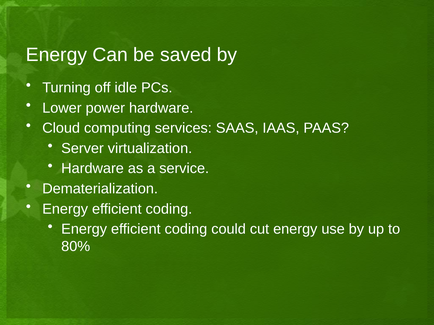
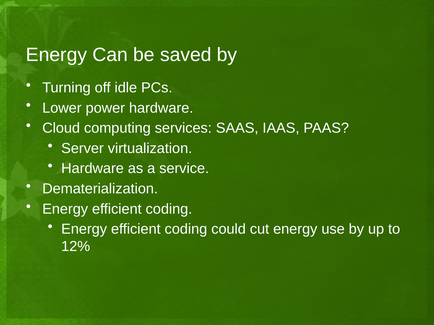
80%: 80% -> 12%
